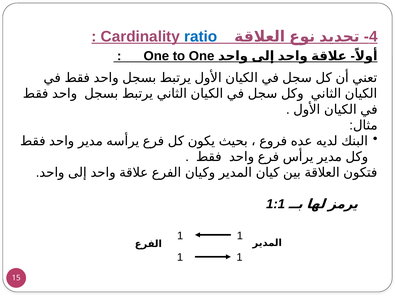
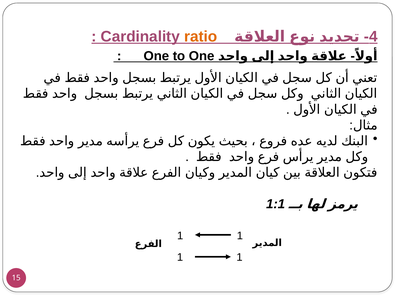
ratio colour: blue -> orange
